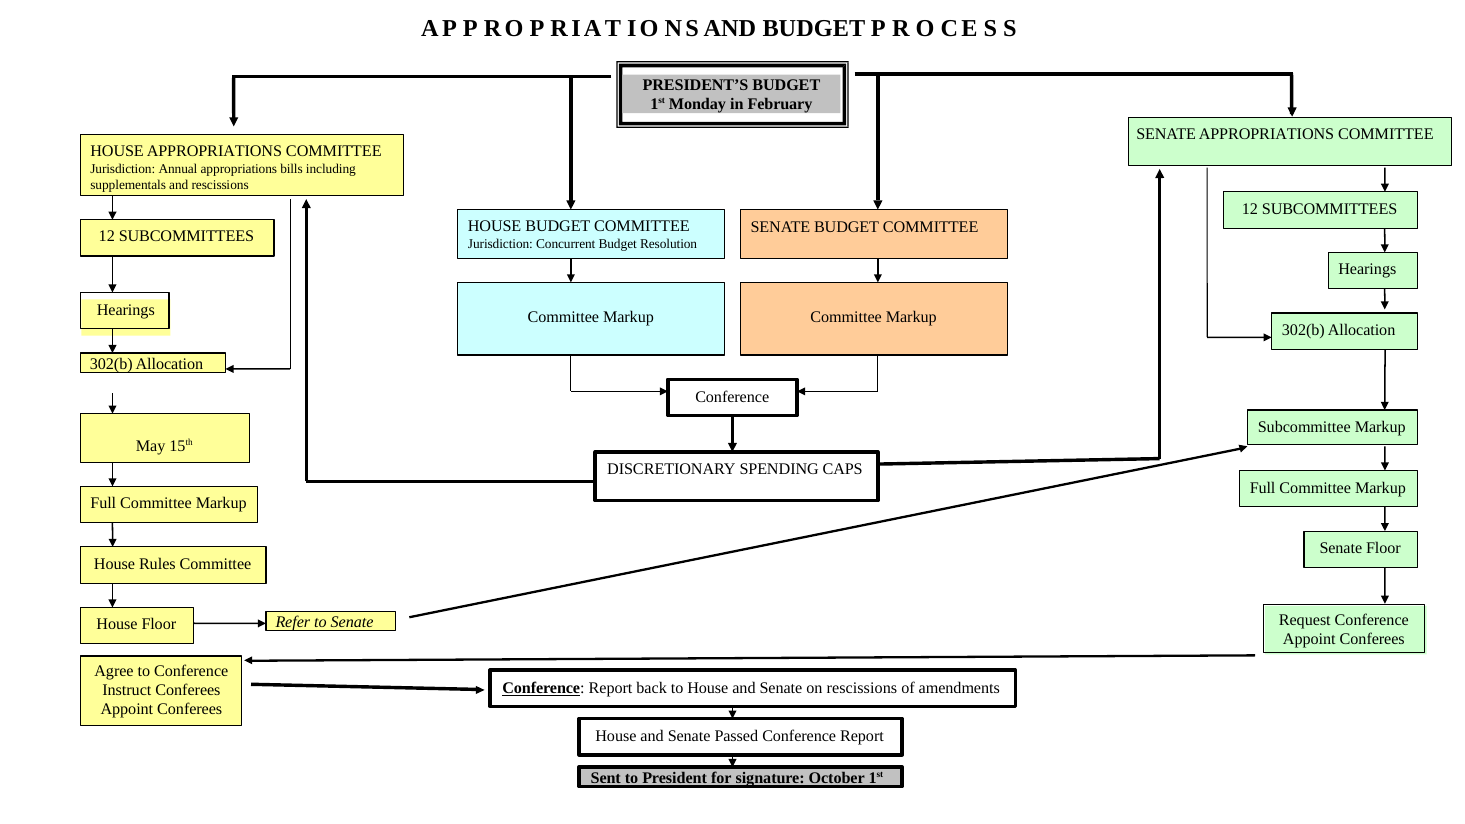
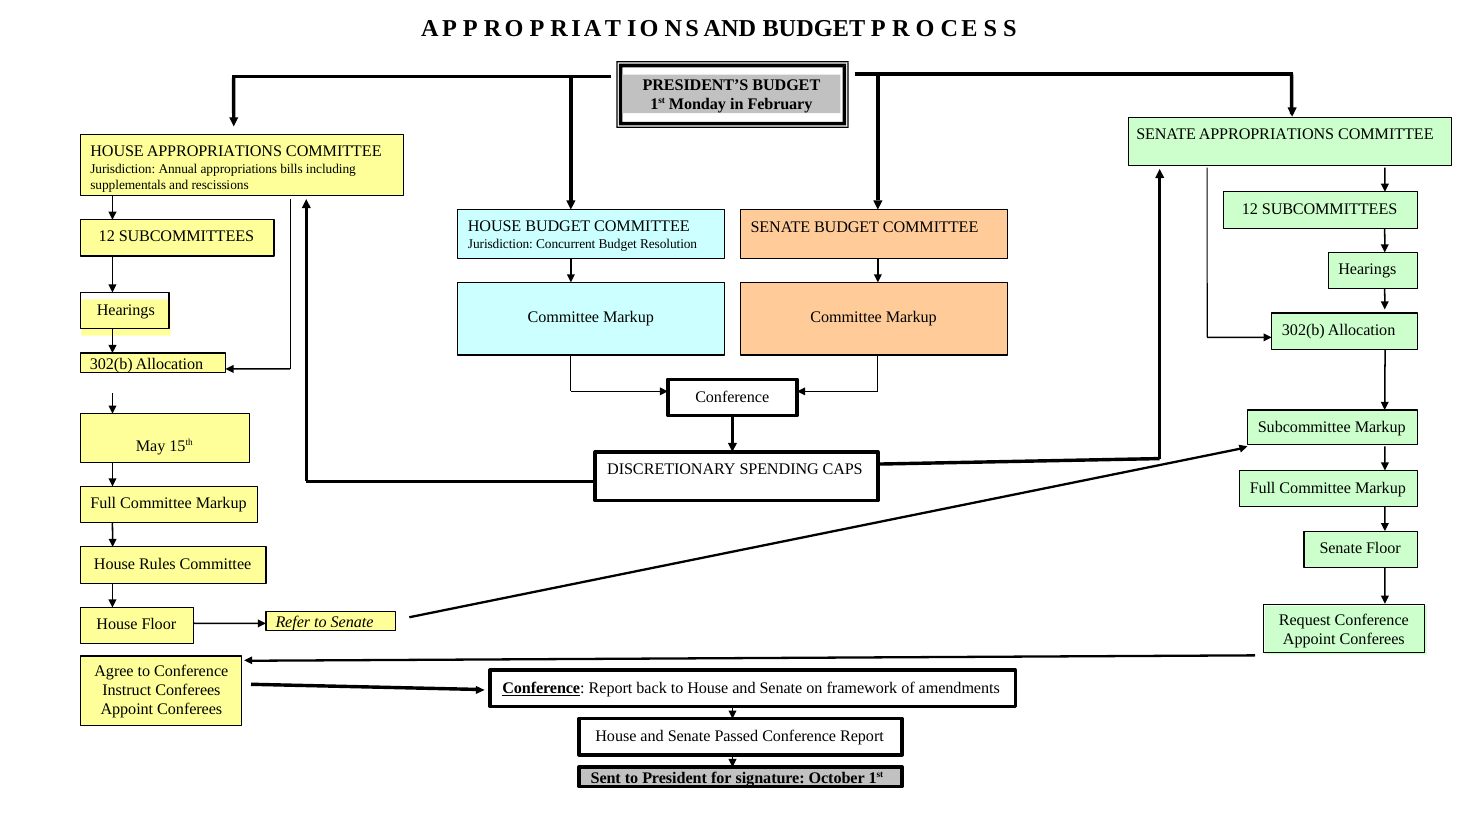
on rescissions: rescissions -> framework
